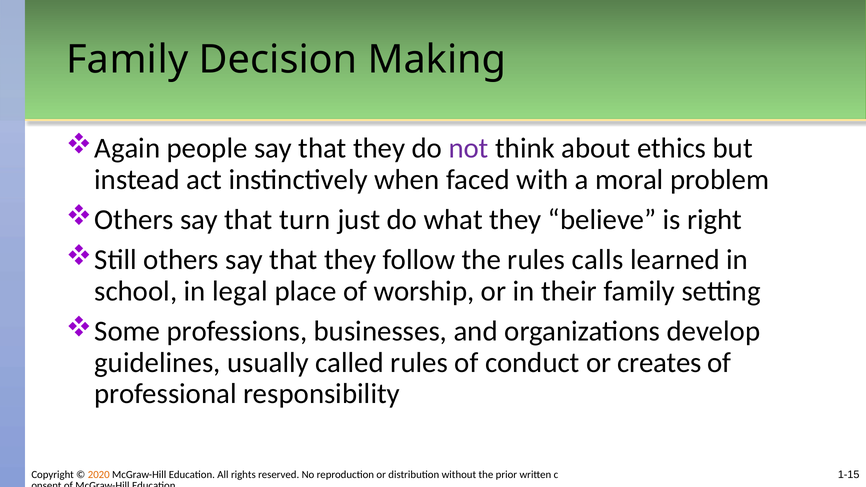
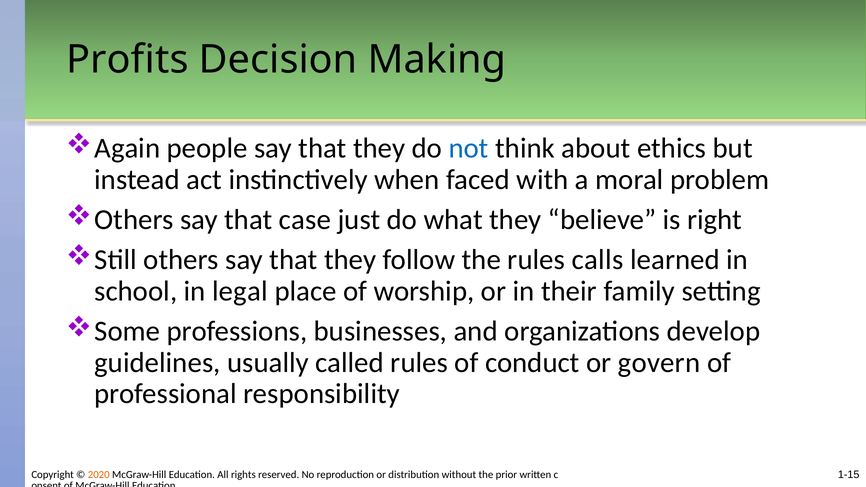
Family at (127, 60): Family -> Profits
not colour: purple -> blue
turn: turn -> case
creates: creates -> govern
